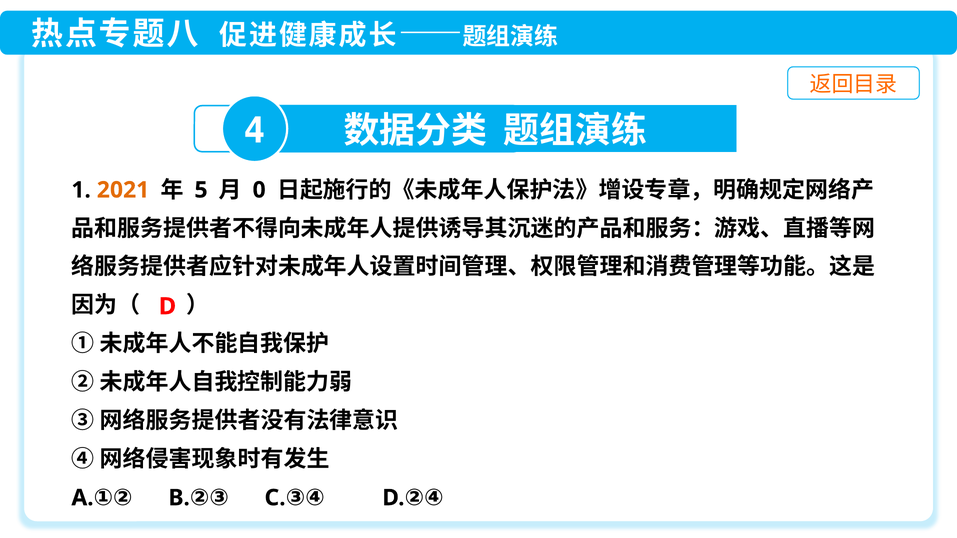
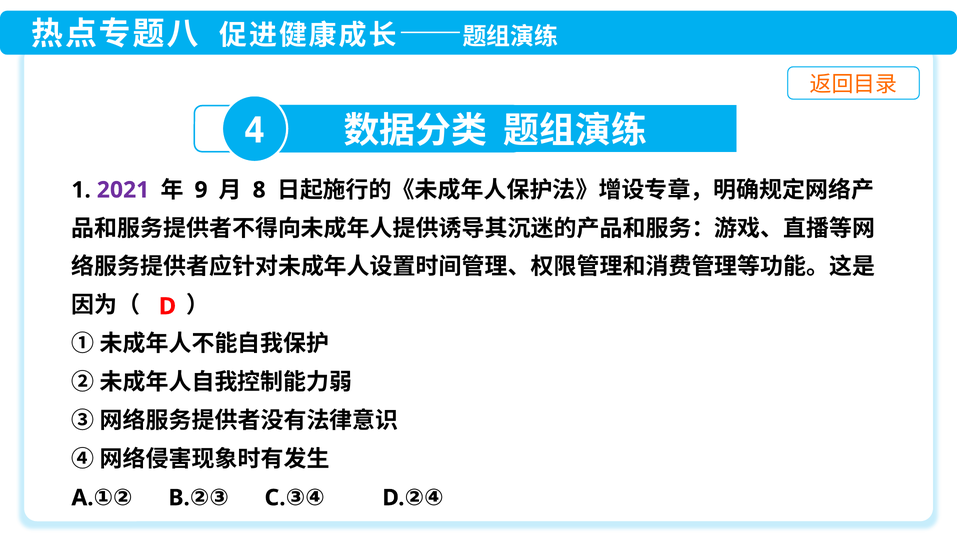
2021 colour: orange -> purple
5: 5 -> 9
0: 0 -> 8
